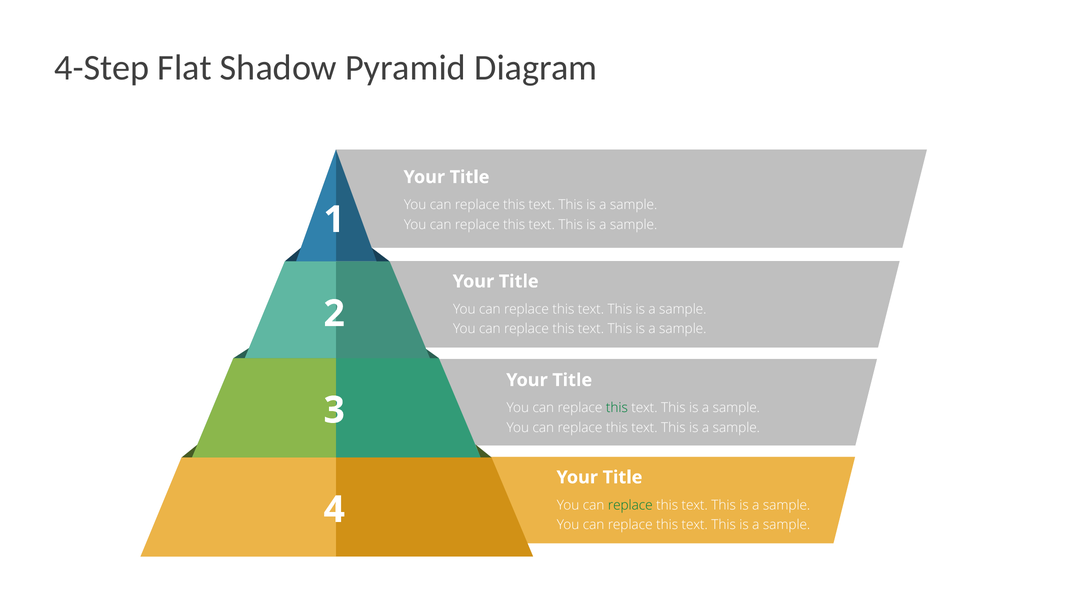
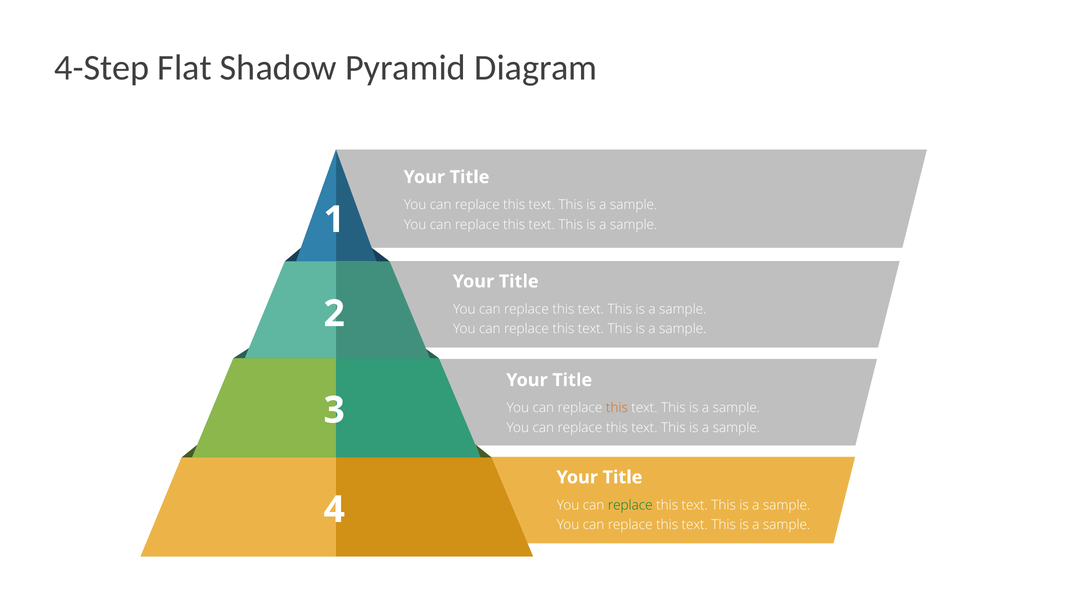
this at (617, 408) colour: green -> orange
